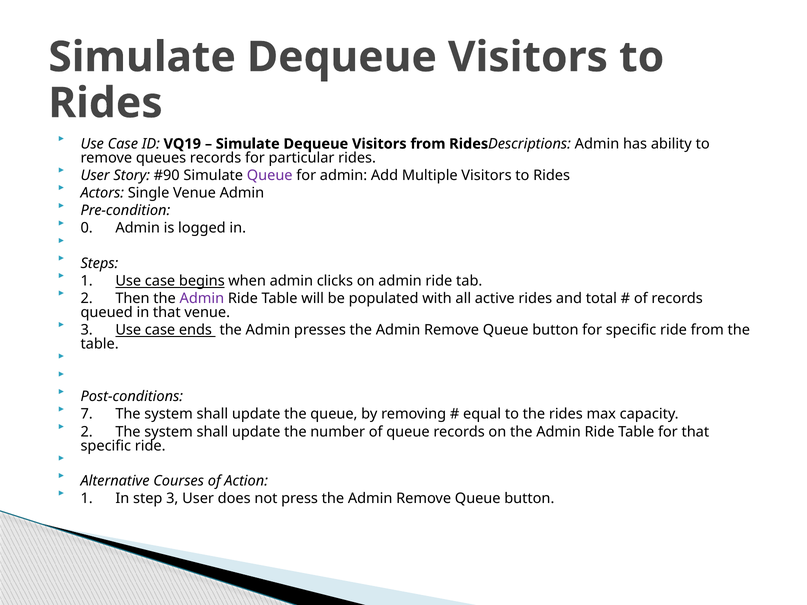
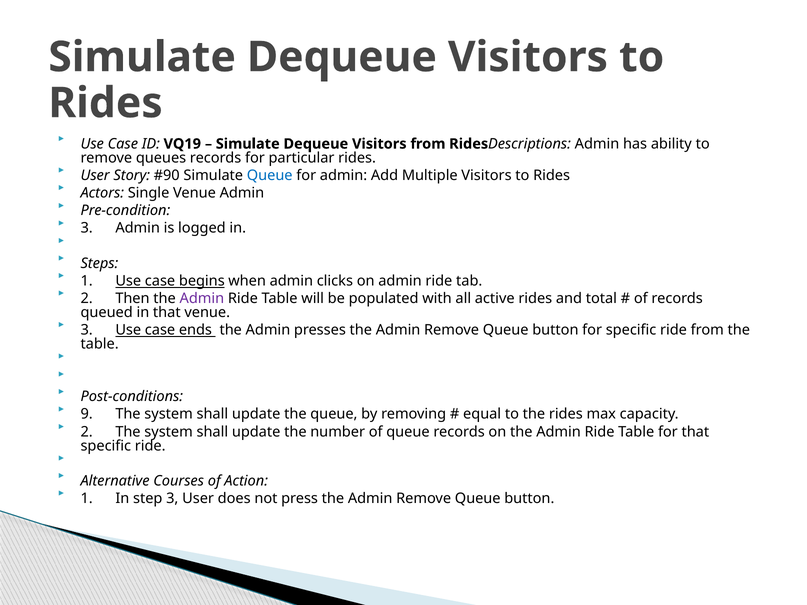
Queue at (270, 175) colour: purple -> blue
0 at (87, 228): 0 -> 3
7: 7 -> 9
